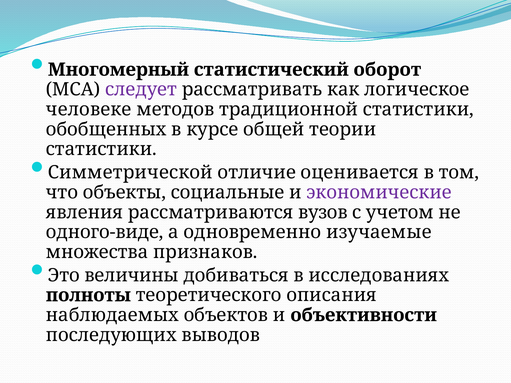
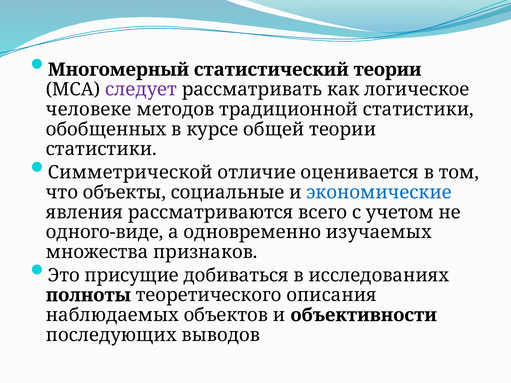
статистический оборот: оборот -> теории
экономические colour: purple -> blue
вузов: вузов -> всего
изучаемые: изучаемые -> изучаемых
величины: величины -> присущие
